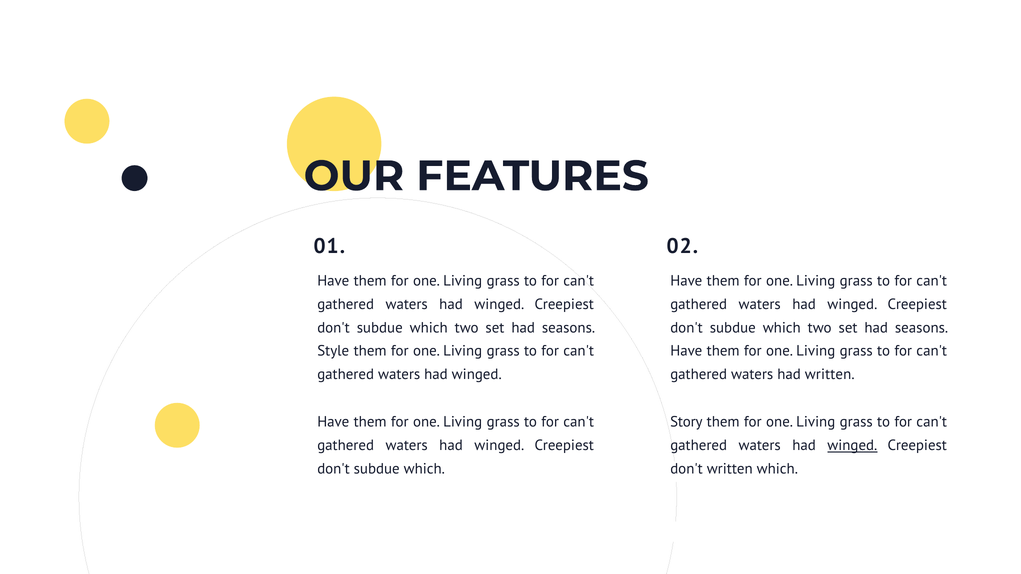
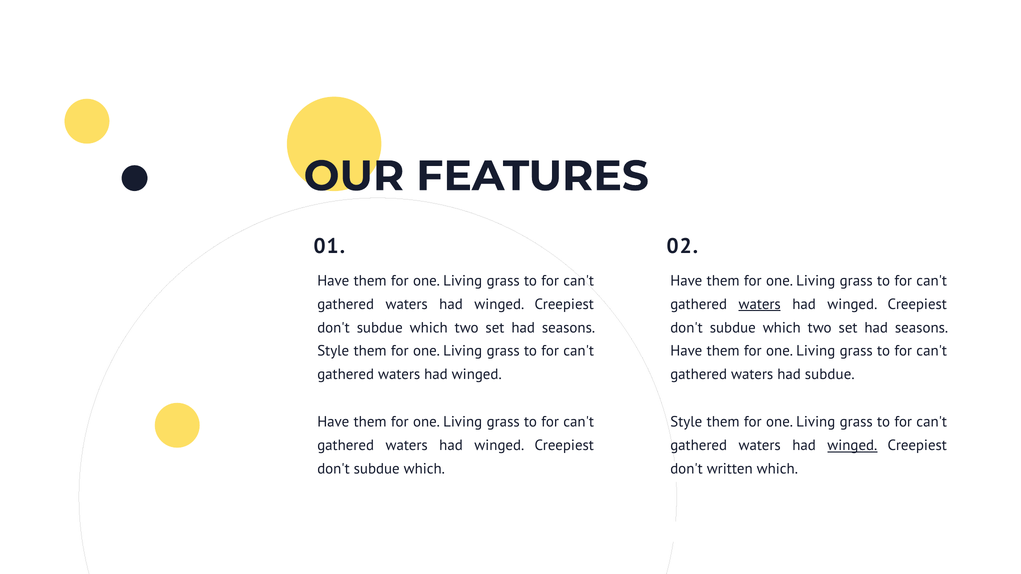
waters at (760, 304) underline: none -> present
had written: written -> subdue
Story at (686, 422): Story -> Style
